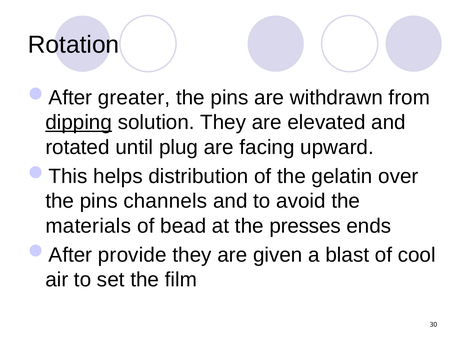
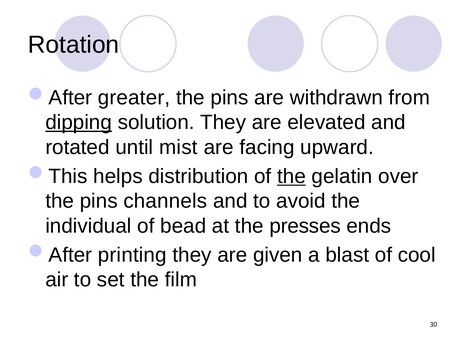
plug: plug -> mist
the at (291, 176) underline: none -> present
materials: materials -> individual
provide: provide -> printing
